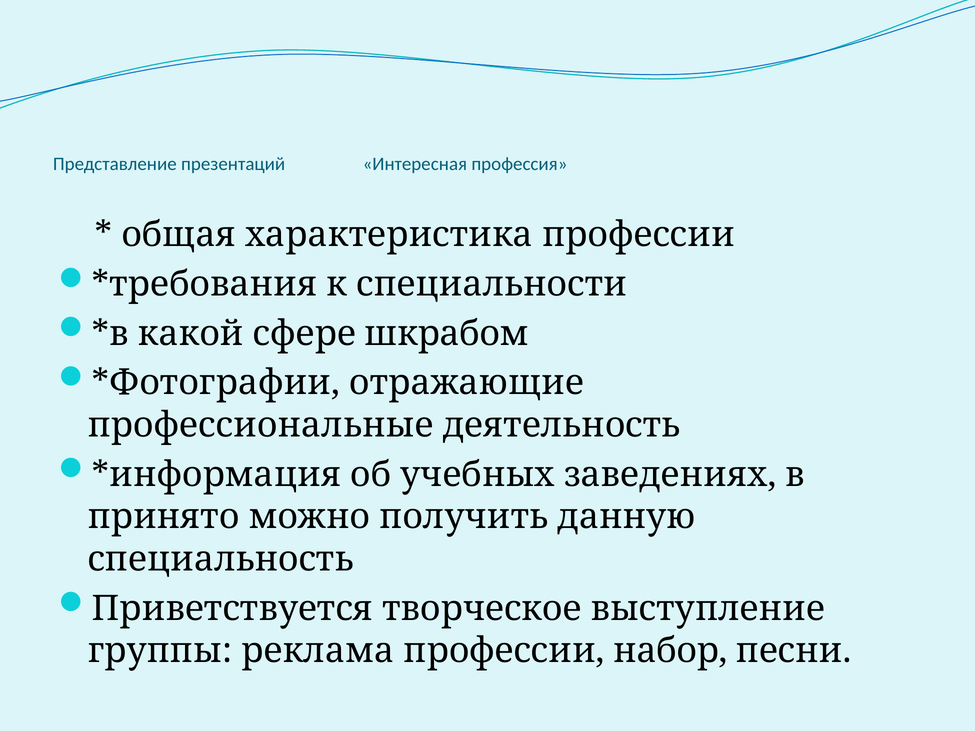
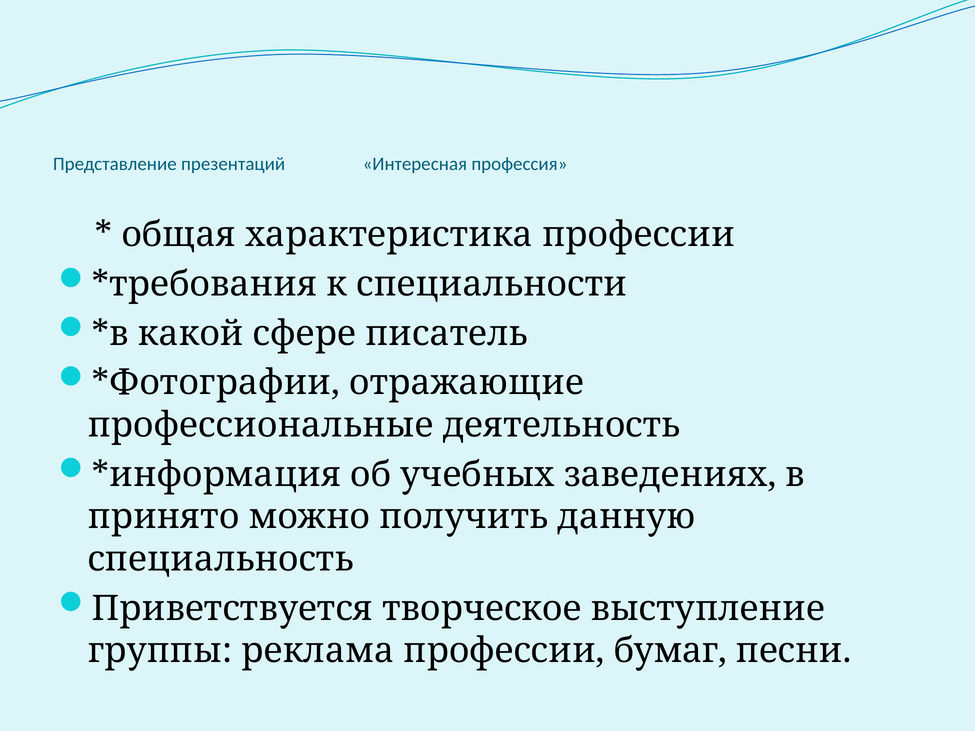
шкрабом: шкрабом -> писатель
набор: набор -> бумаг
